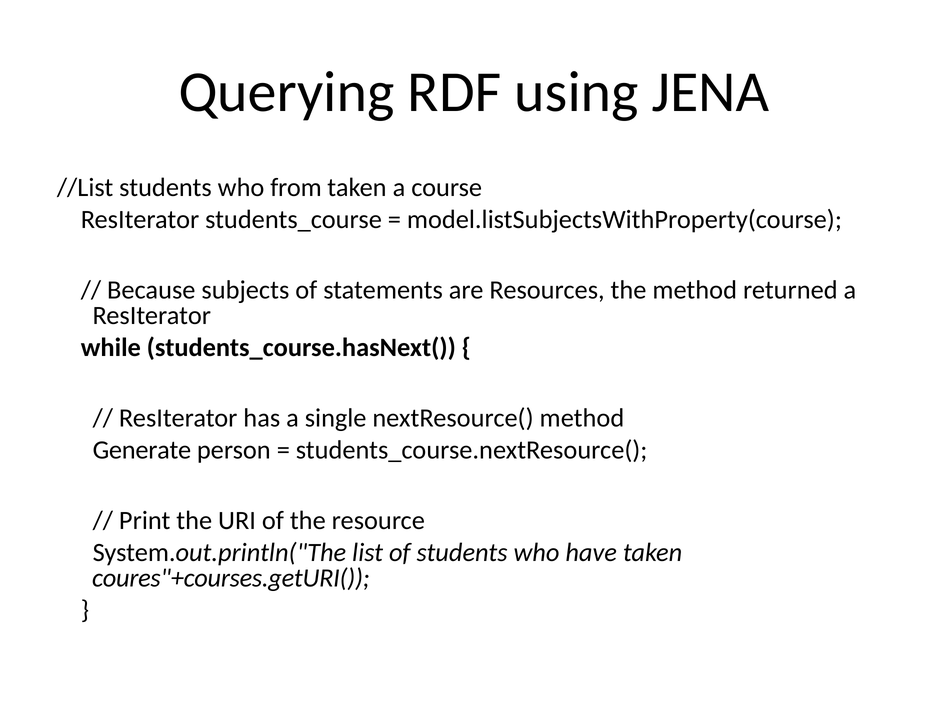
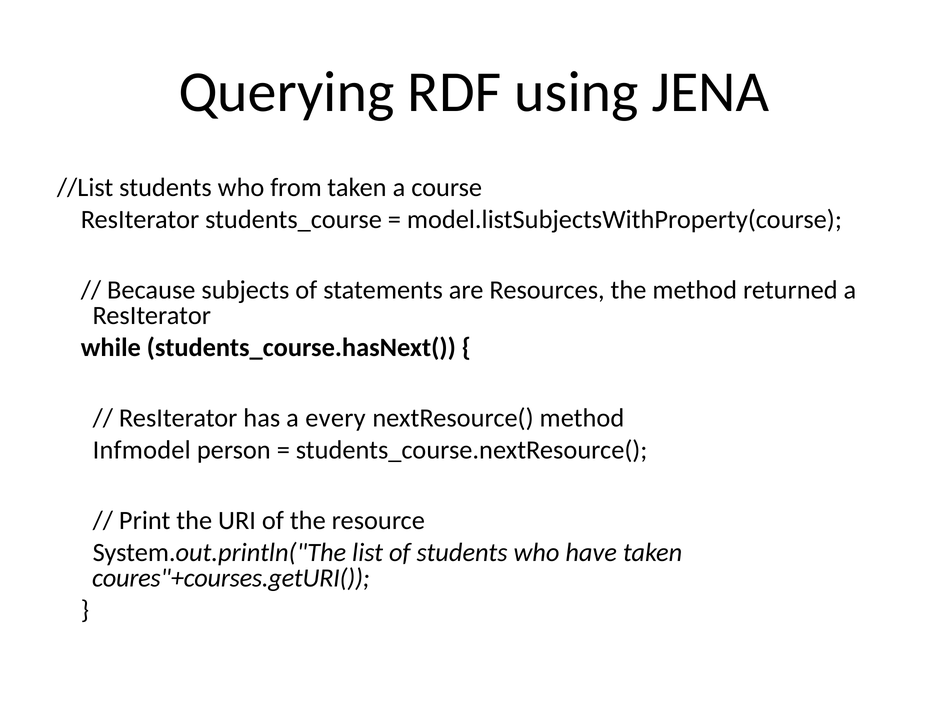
single: single -> every
Generate: Generate -> Infmodel
